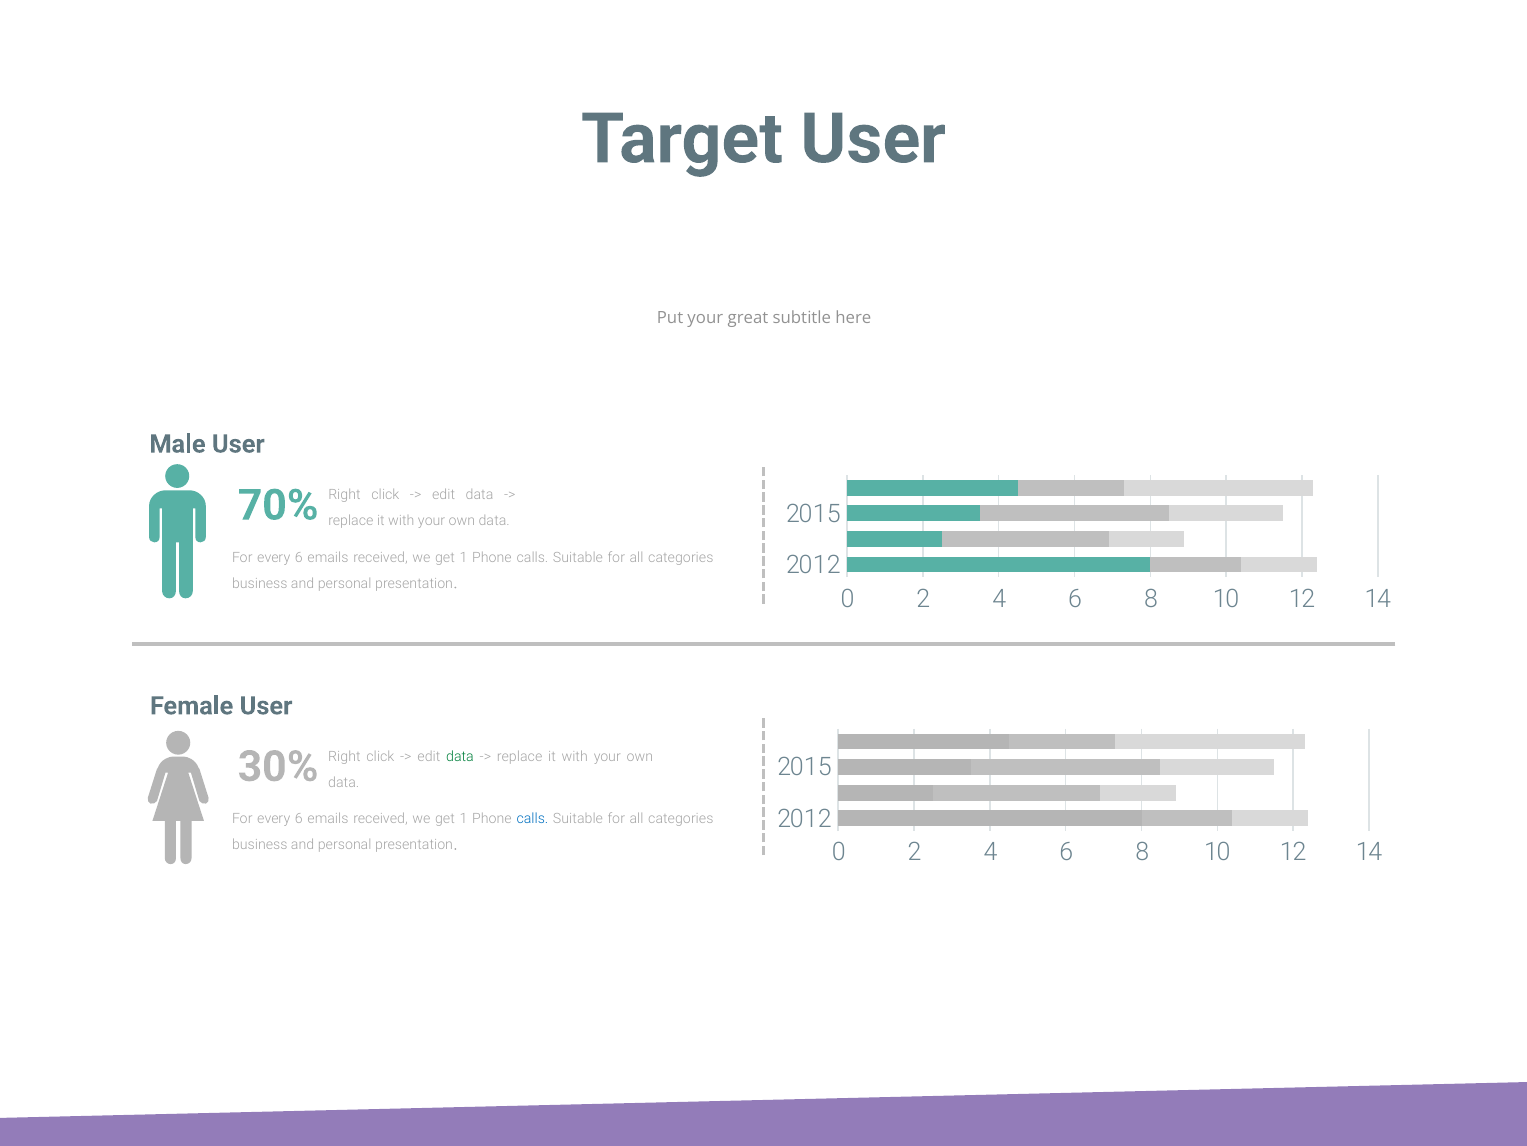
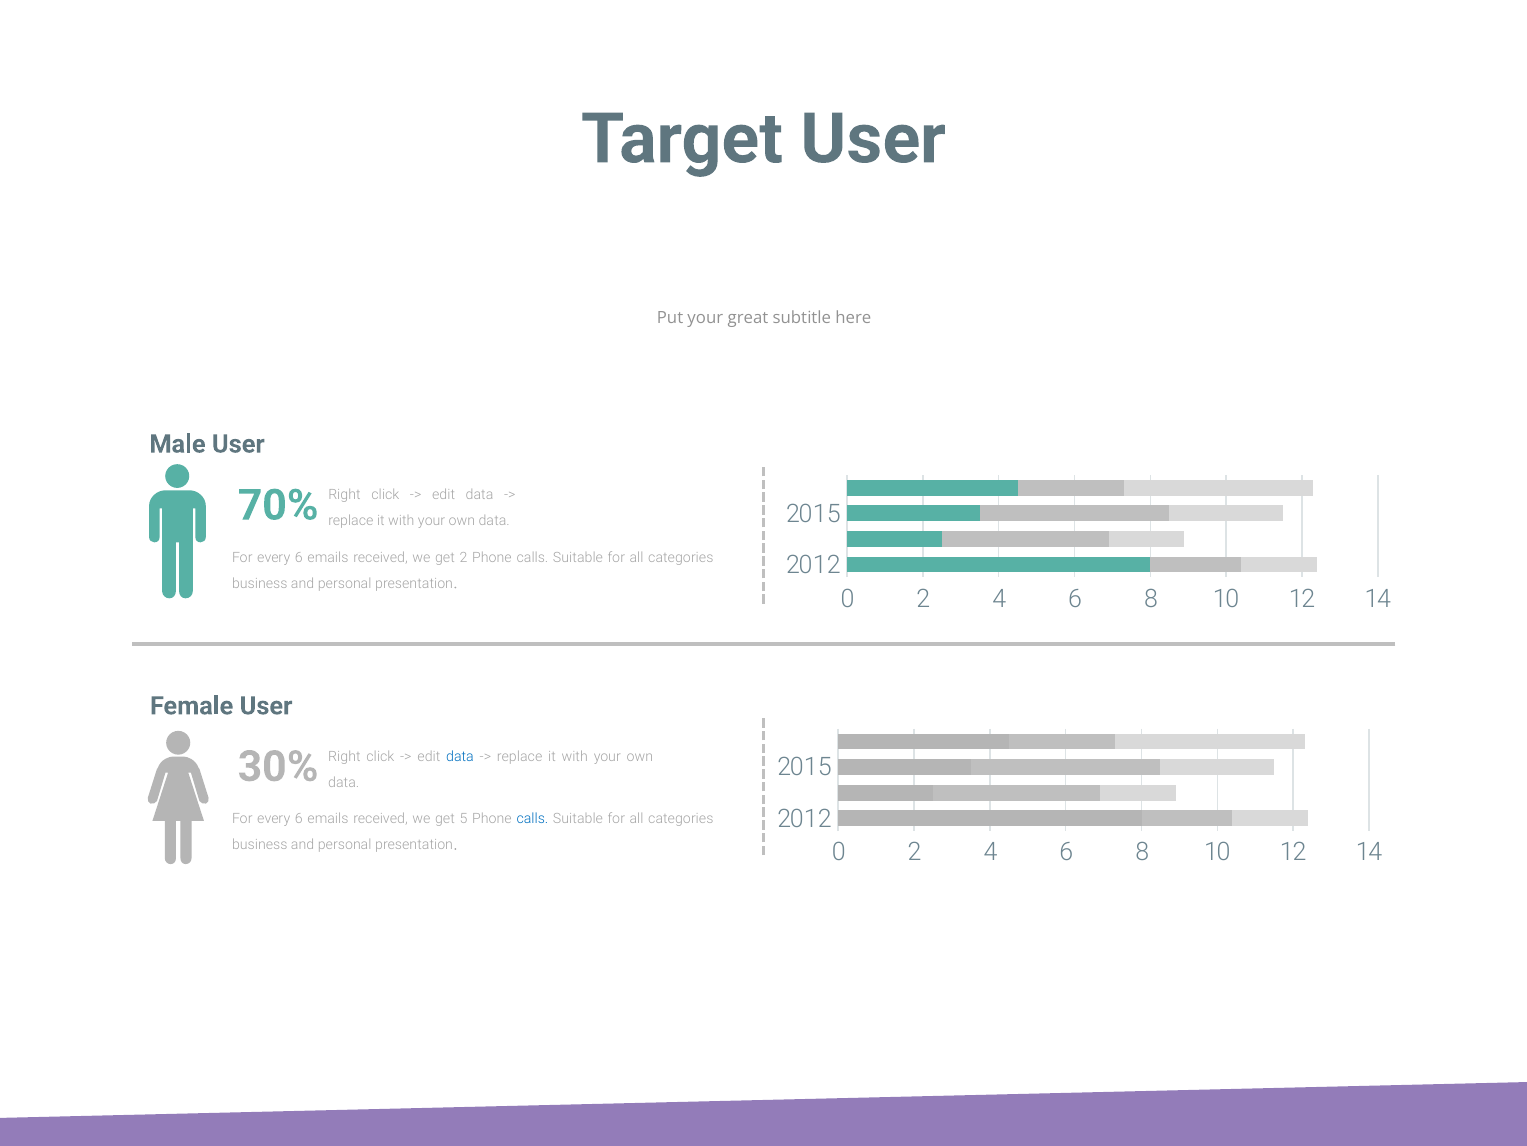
1 at (464, 557): 1 -> 2
data at (460, 756) colour: green -> blue
1 at (464, 818): 1 -> 5
